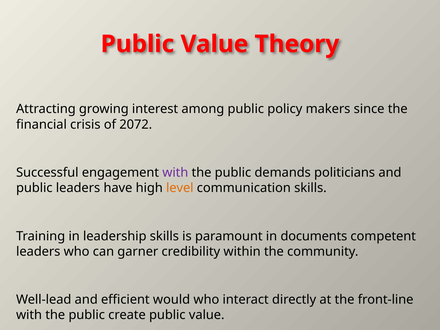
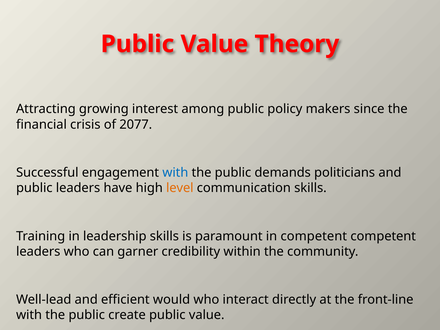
2072: 2072 -> 2077
with at (175, 173) colour: purple -> blue
in documents: documents -> competent
